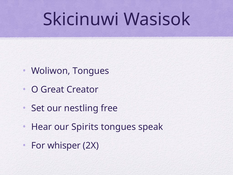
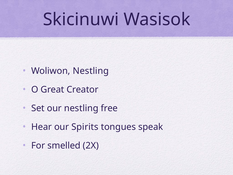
Woliwon Tongues: Tongues -> Nestling
whisper: whisper -> smelled
